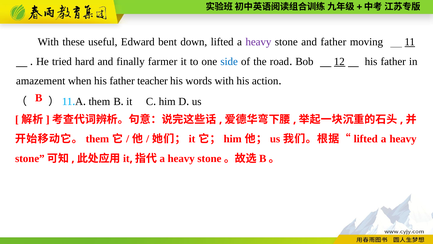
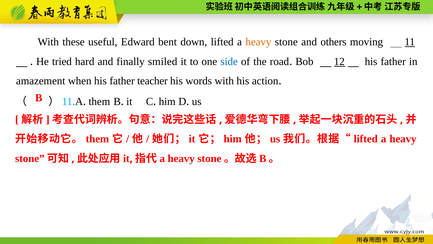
heavy at (258, 42) colour: purple -> orange
and father: father -> others
farmer: farmer -> smiled
